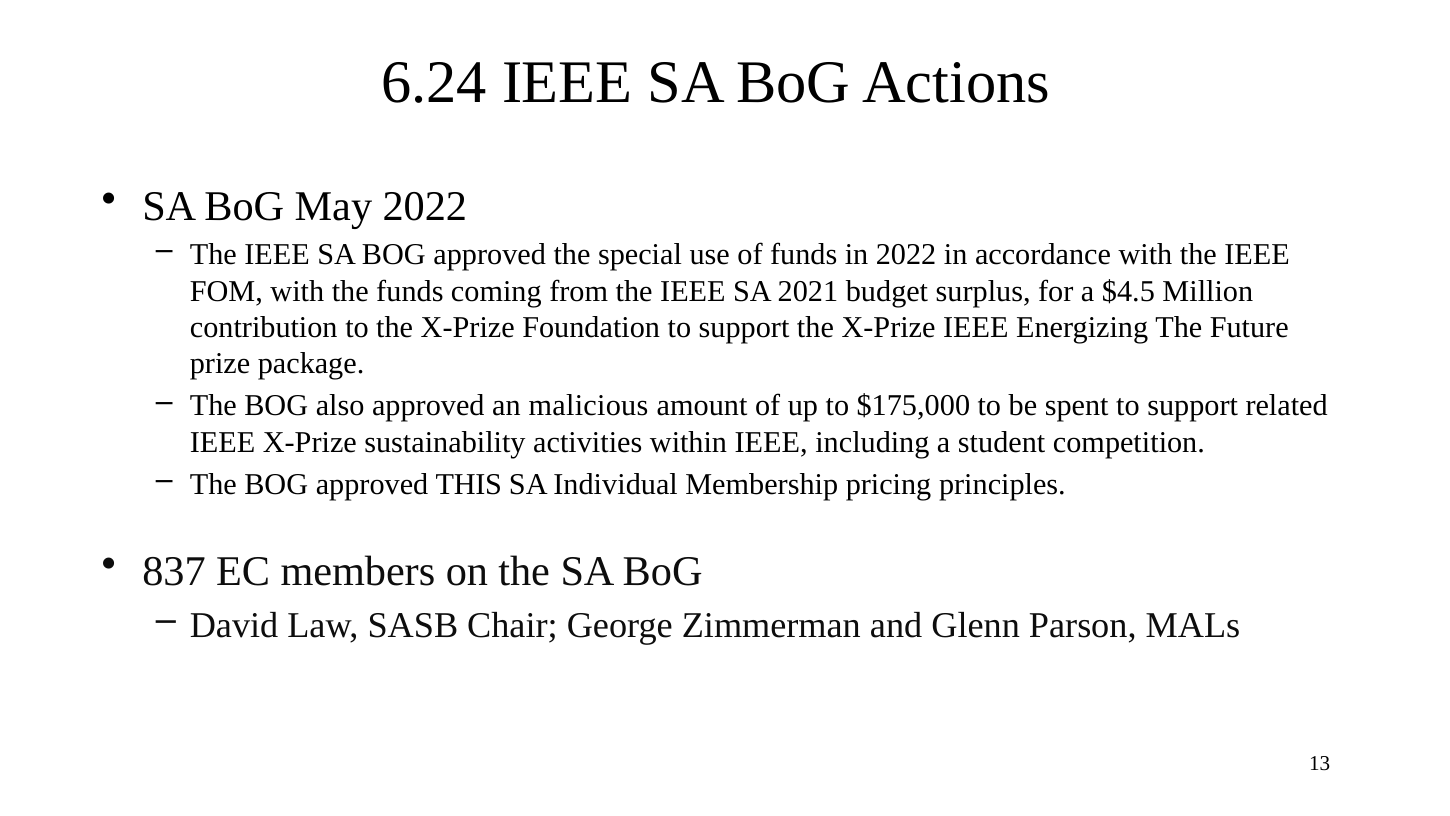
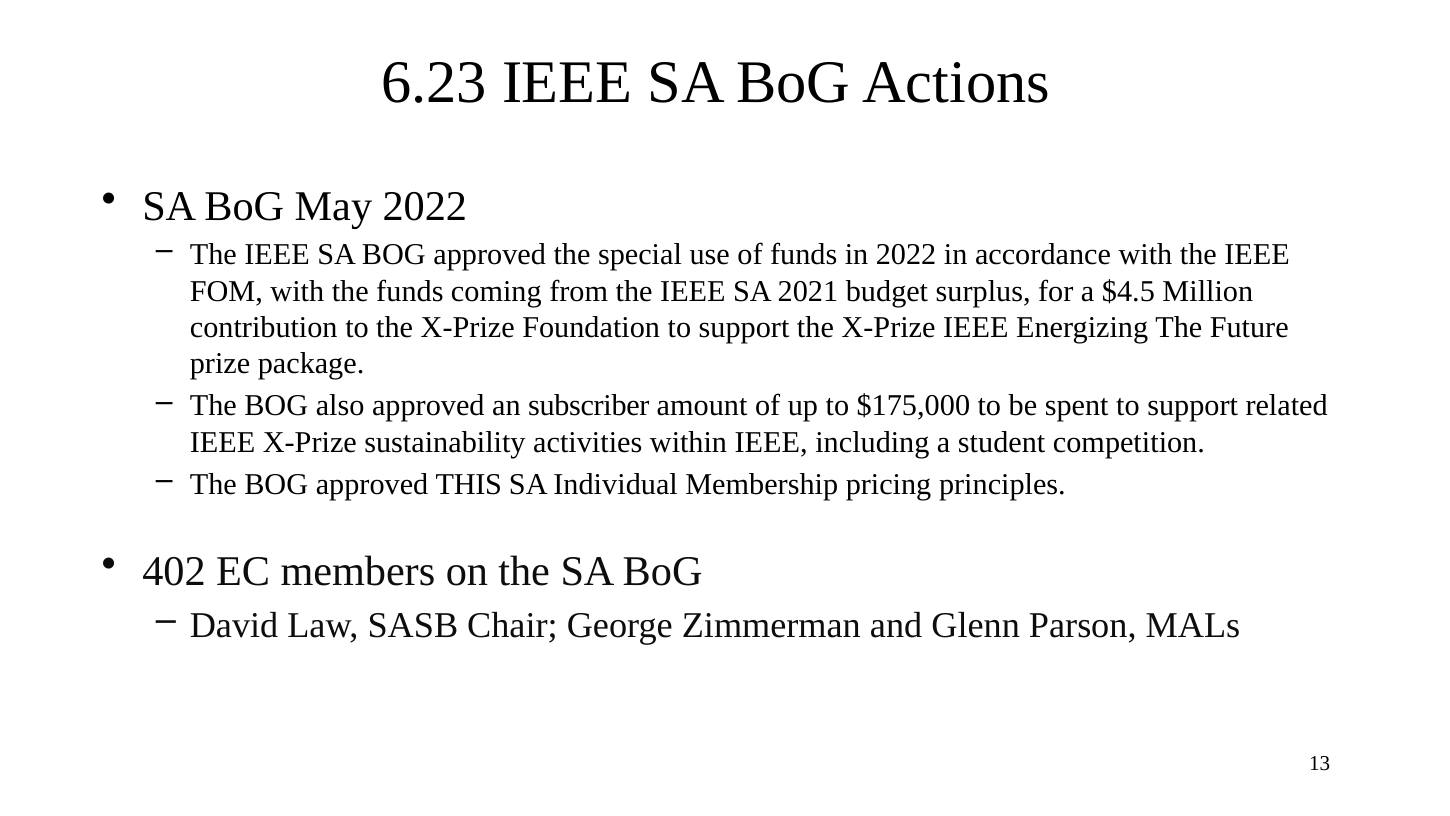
6.24: 6.24 -> 6.23
malicious: malicious -> subscriber
837: 837 -> 402
